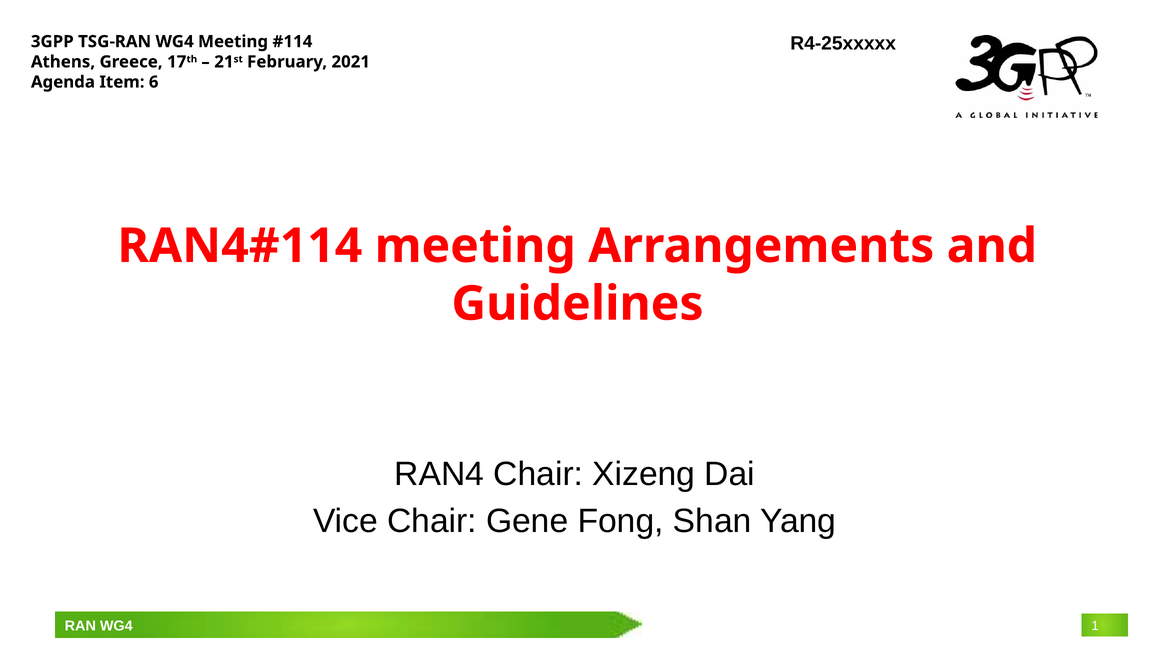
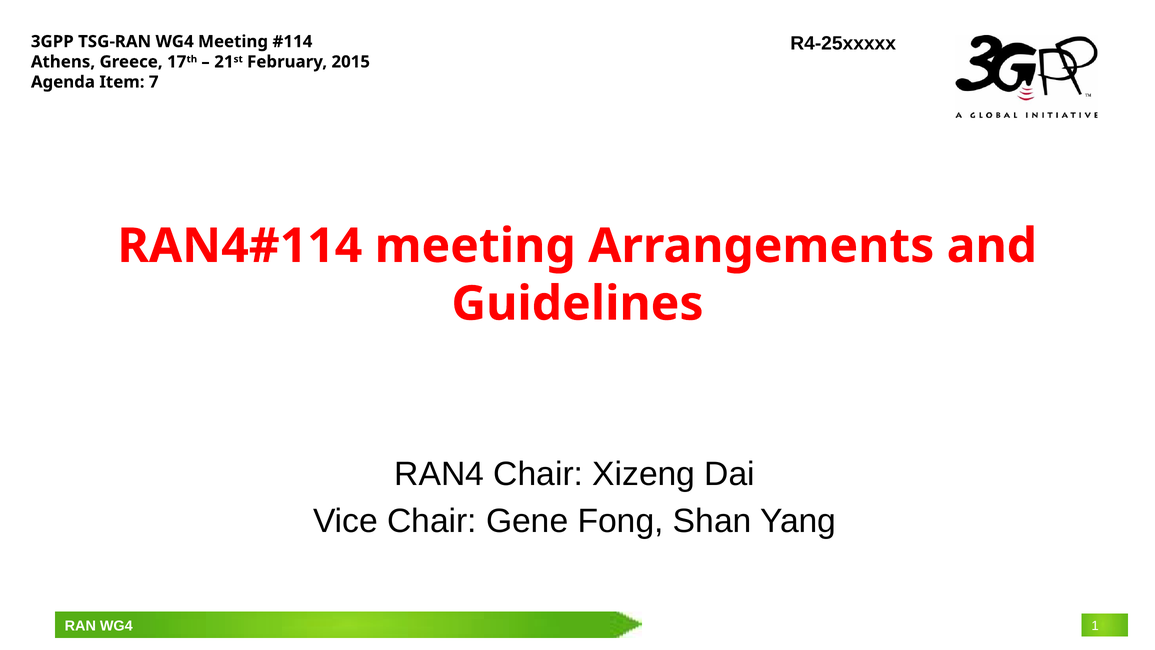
2021: 2021 -> 2015
6: 6 -> 7
